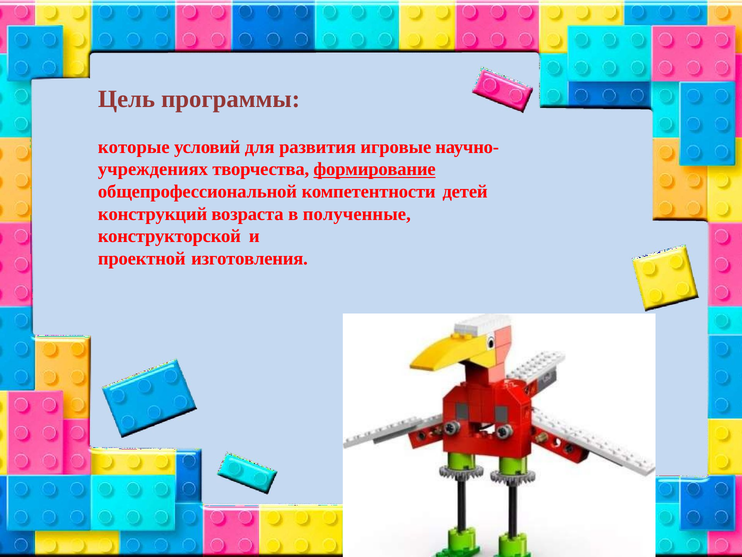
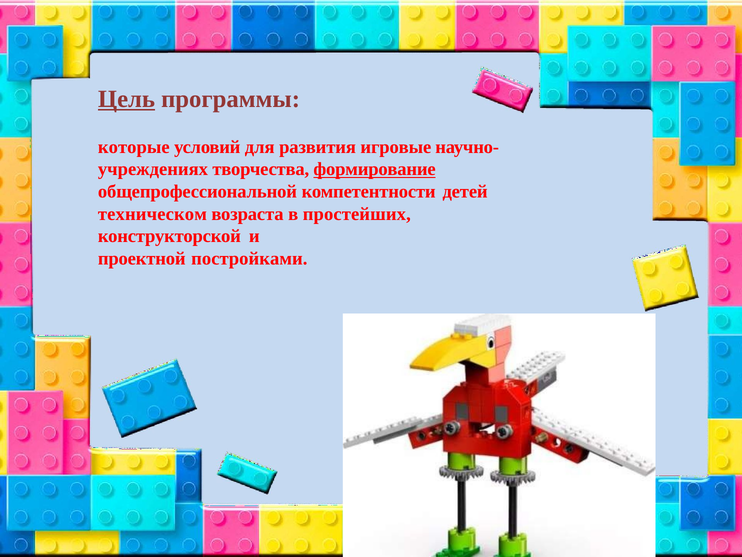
Цель underline: none -> present
конструкций: конструкций -> техническом
полученные: полученные -> простейших
изготовления: изготовления -> постройками
